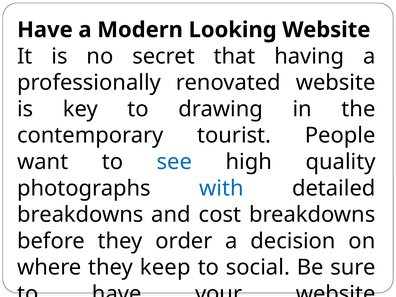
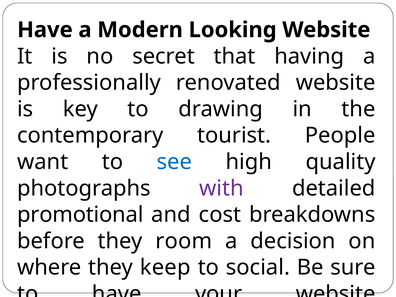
with colour: blue -> purple
breakdowns at (80, 215): breakdowns -> promotional
they order: order -> room
